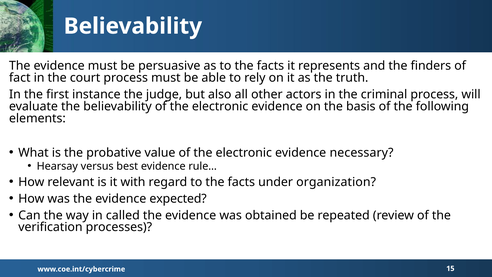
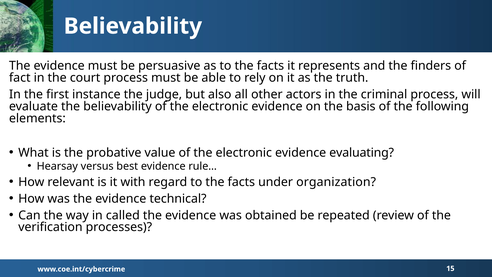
necessary: necessary -> evaluating
expected: expected -> technical
